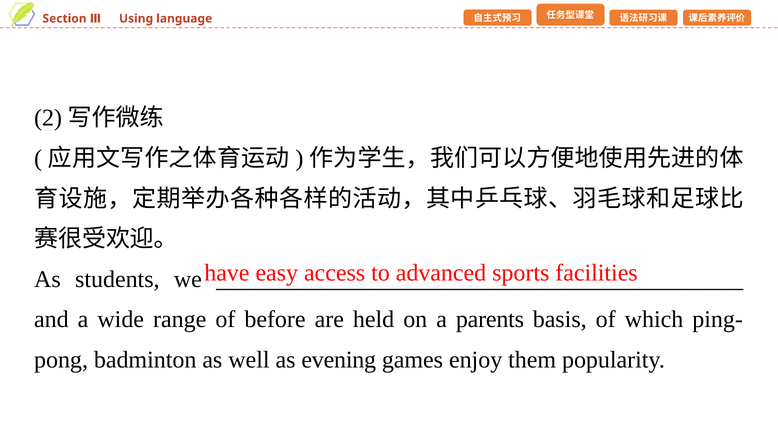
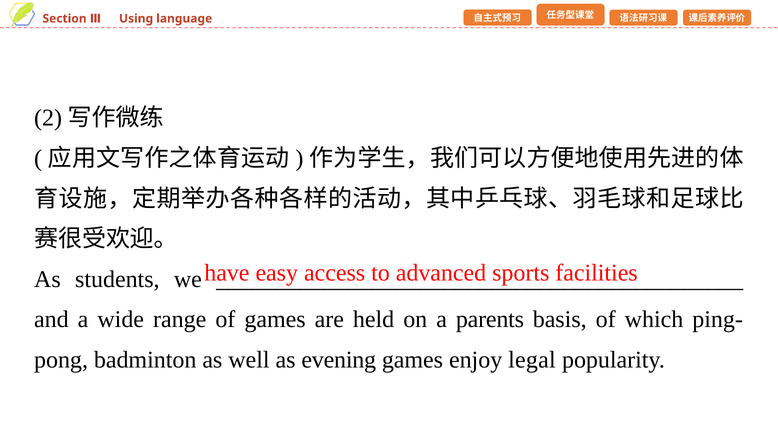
of before: before -> games
them: them -> legal
